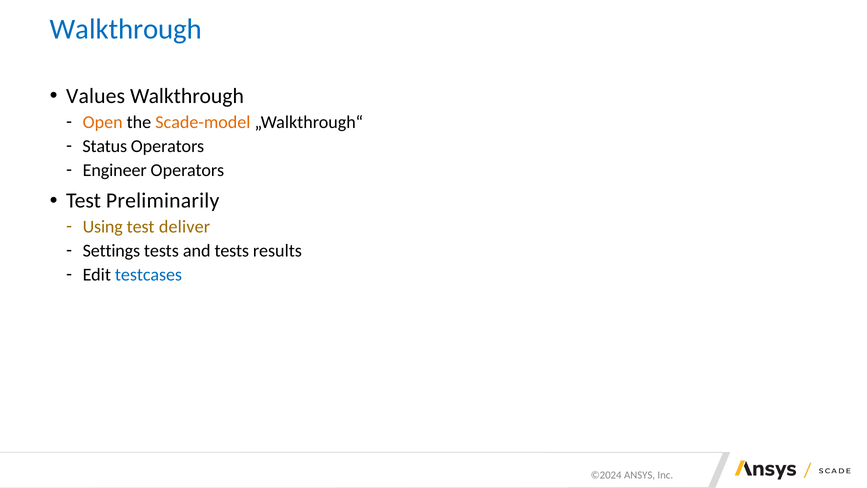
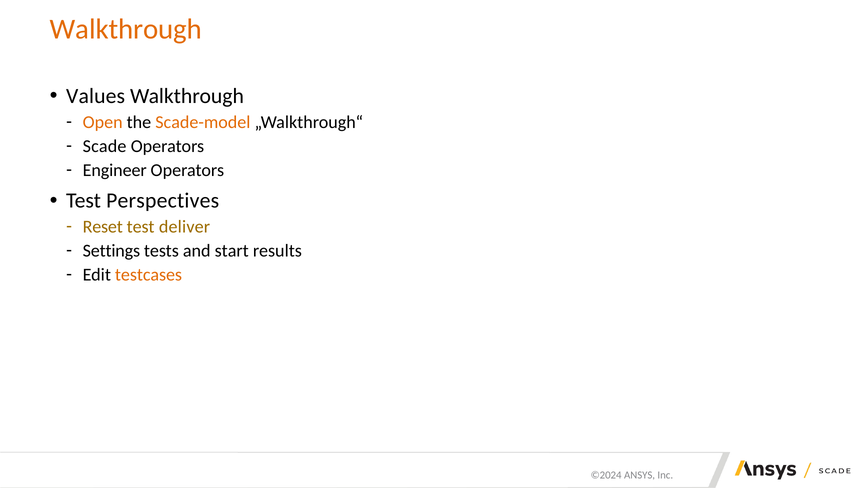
Walkthrough at (126, 29) colour: blue -> orange
Status: Status -> Scade
Preliminarily: Preliminarily -> Perspectives
Using: Using -> Reset
and tests: tests -> start
testcases colour: blue -> orange
